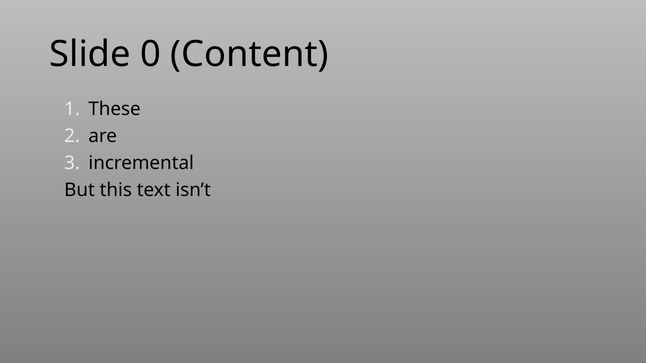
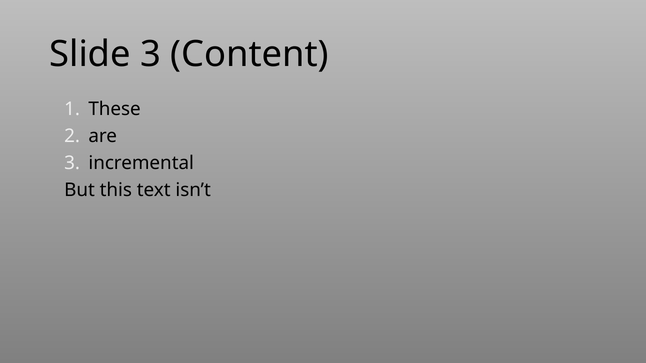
Slide 0: 0 -> 3
